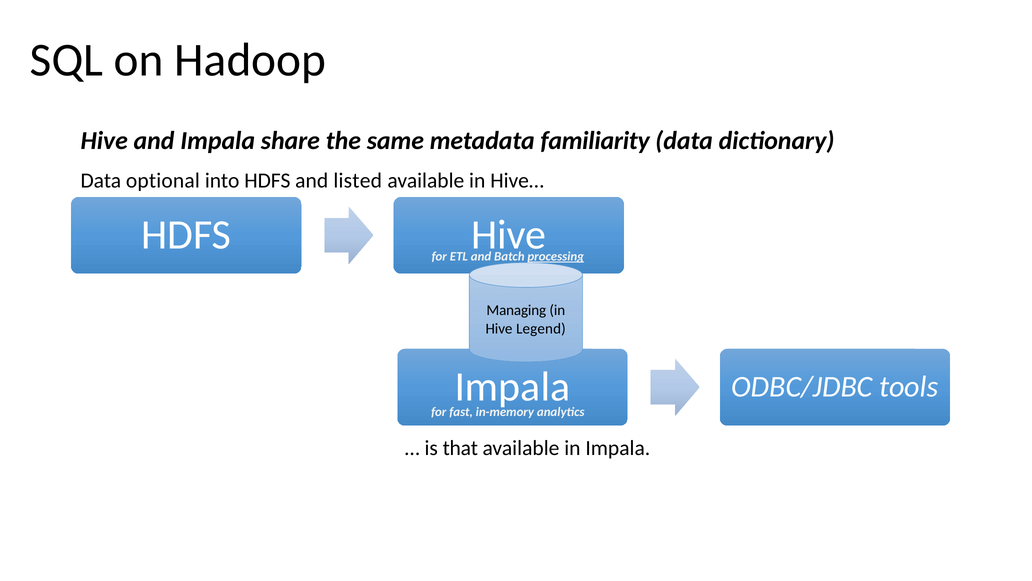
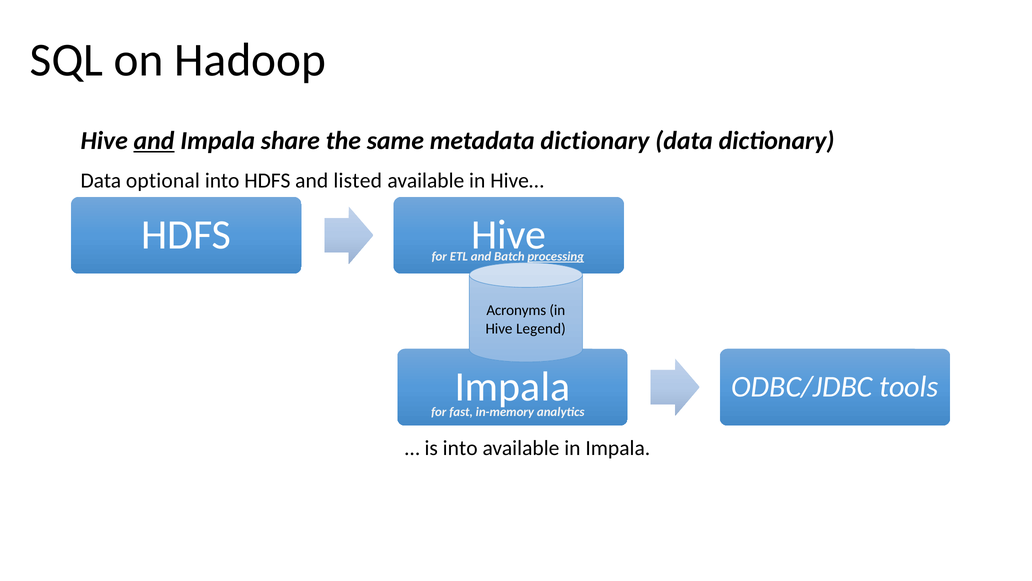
and at (154, 140) underline: none -> present
metadata familiarity: familiarity -> dictionary
Managing: Managing -> Acronyms
is that: that -> into
